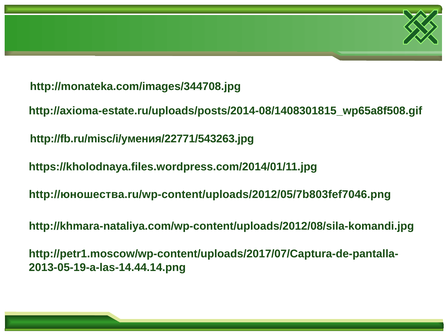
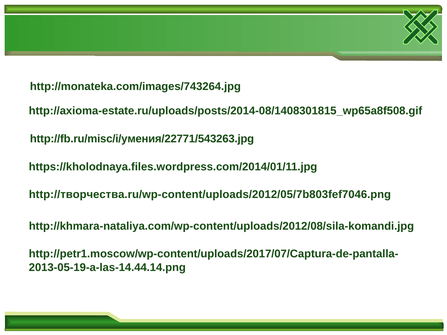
http://monateka.com/images/344708.jpg: http://monateka.com/images/344708.jpg -> http://monateka.com/images/743264.jpg
http://юношества.ru/wp-content/uploads/2012/05/7b803fef7046.png: http://юношества.ru/wp-content/uploads/2012/05/7b803fef7046.png -> http://творчества.ru/wp-content/uploads/2012/05/7b803fef7046.png
